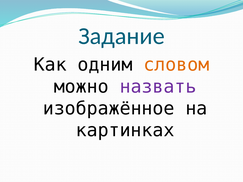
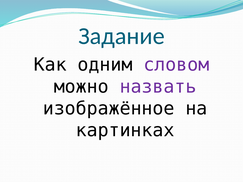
словом colour: orange -> purple
